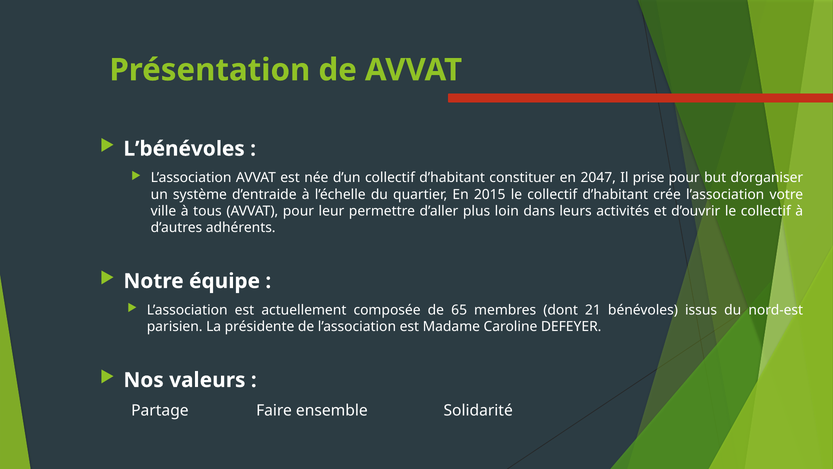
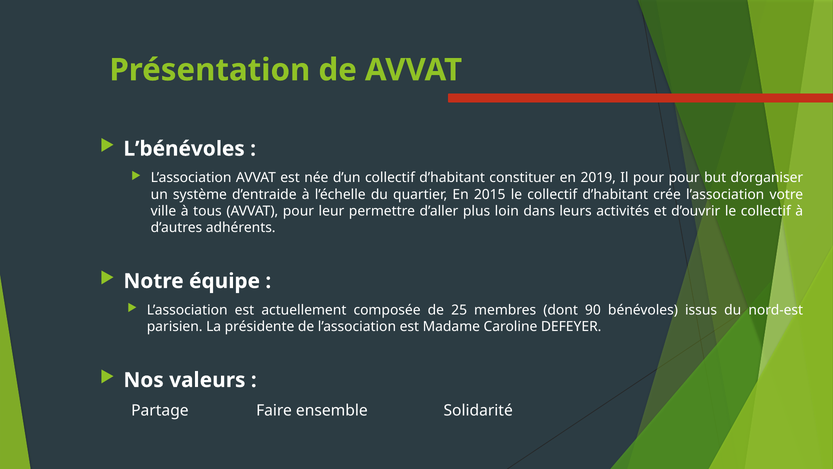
2047: 2047 -> 2019
Il prise: prise -> pour
65: 65 -> 25
21: 21 -> 90
